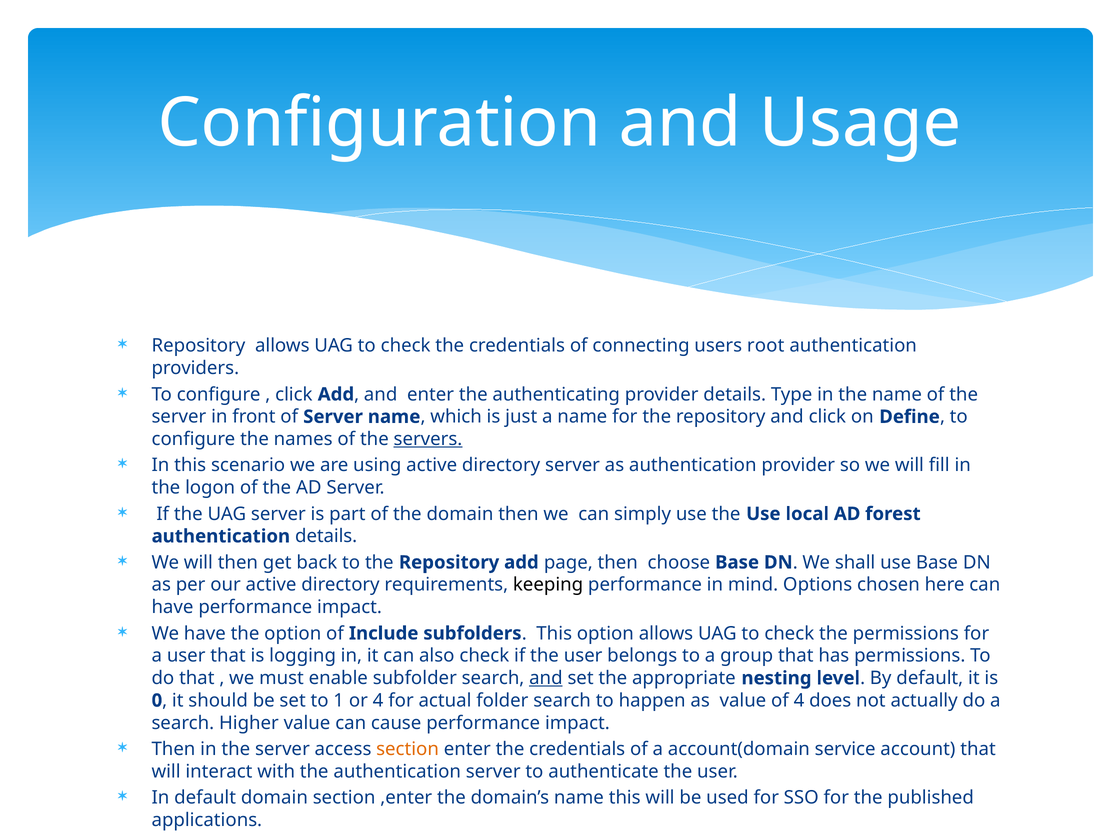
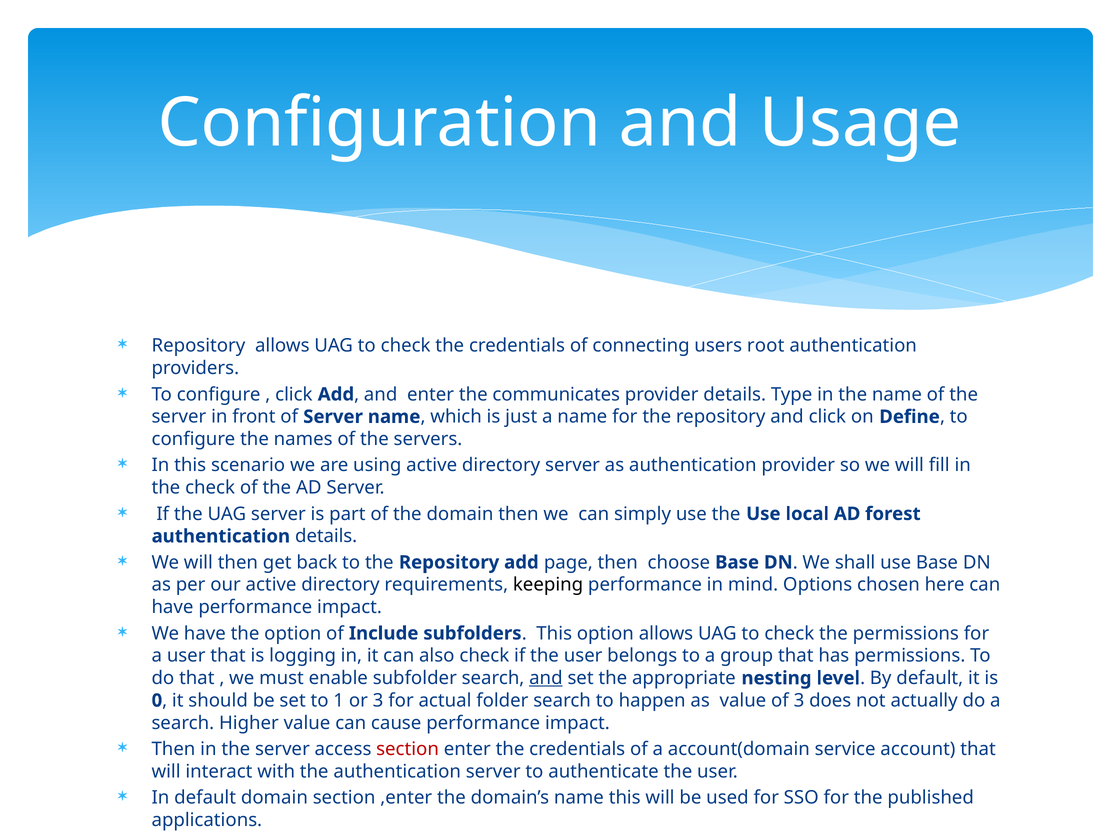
authenticating: authenticating -> communicates
servers underline: present -> none
the logon: logon -> check
or 4: 4 -> 3
of 4: 4 -> 3
section at (408, 749) colour: orange -> red
